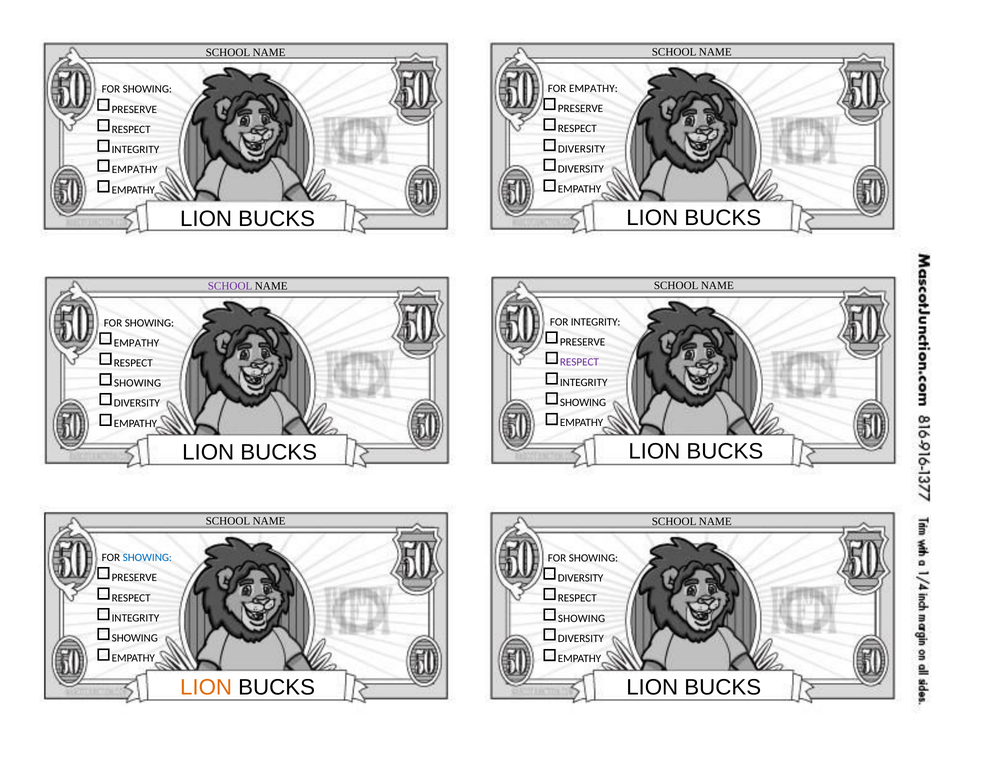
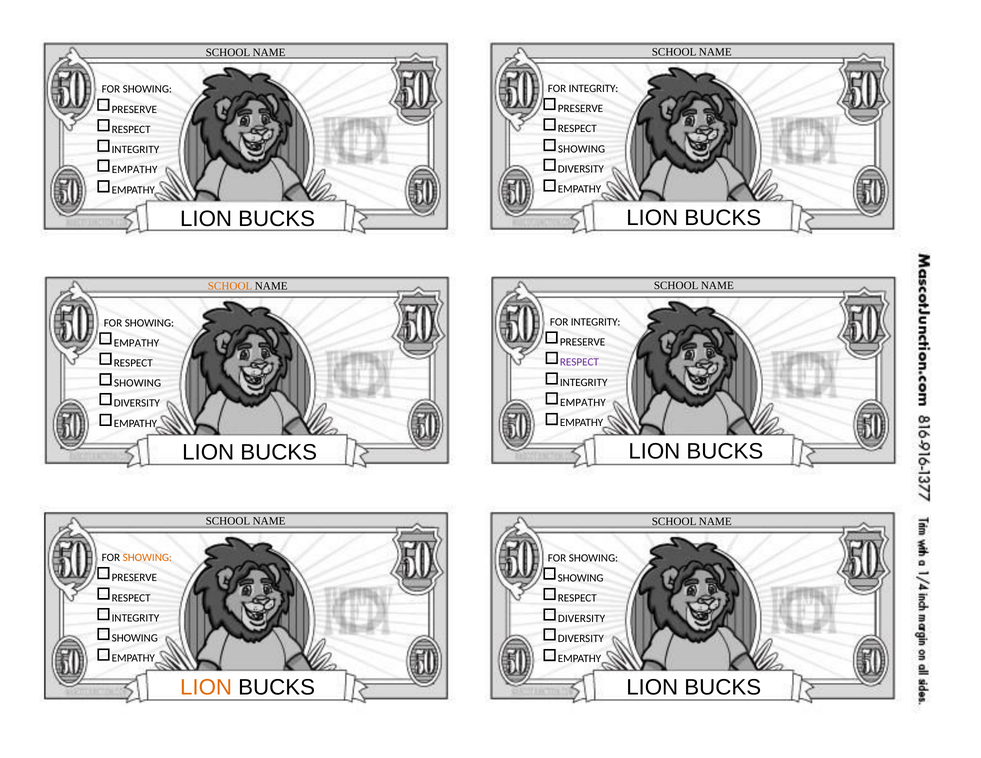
EMPATHY at (593, 88): EMPATHY -> INTEGRITY
DIVERSITY at (582, 149): DIVERSITY -> SHOWING
SCHOOL at (230, 286) colour: purple -> orange
SHOWING at (583, 403): SHOWING -> EMPATHY
SHOWING at (147, 558) colour: blue -> orange
DIVERSITY at (581, 578): DIVERSITY -> SHOWING
SHOWING at (582, 618): SHOWING -> DIVERSITY
